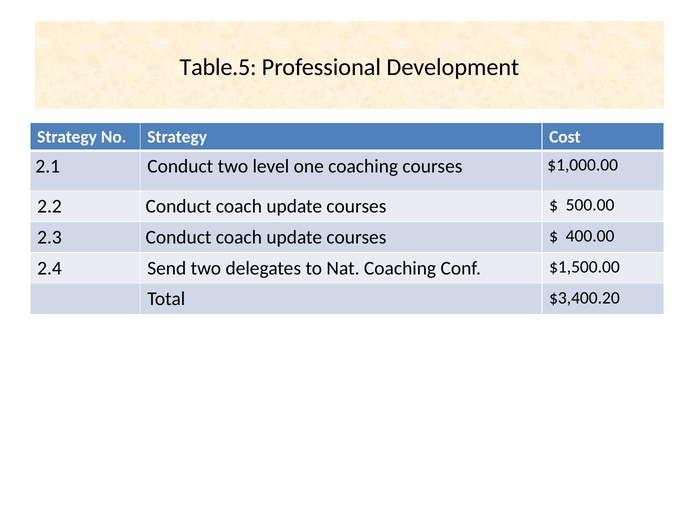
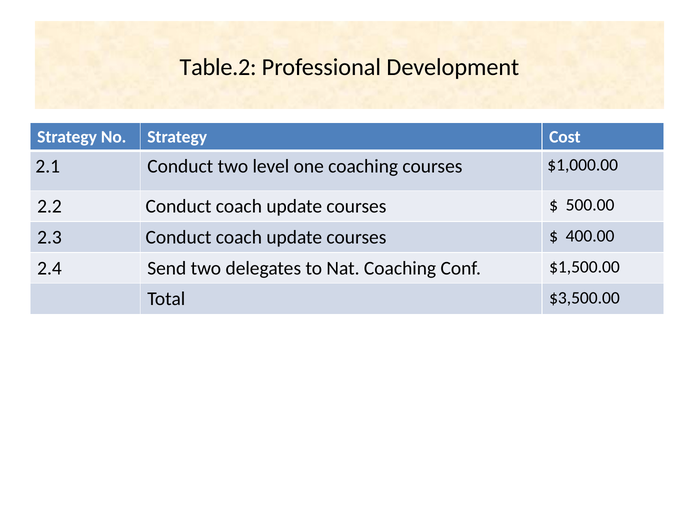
Table.5: Table.5 -> Table.2
$3,400.20: $3,400.20 -> $3,500.00
